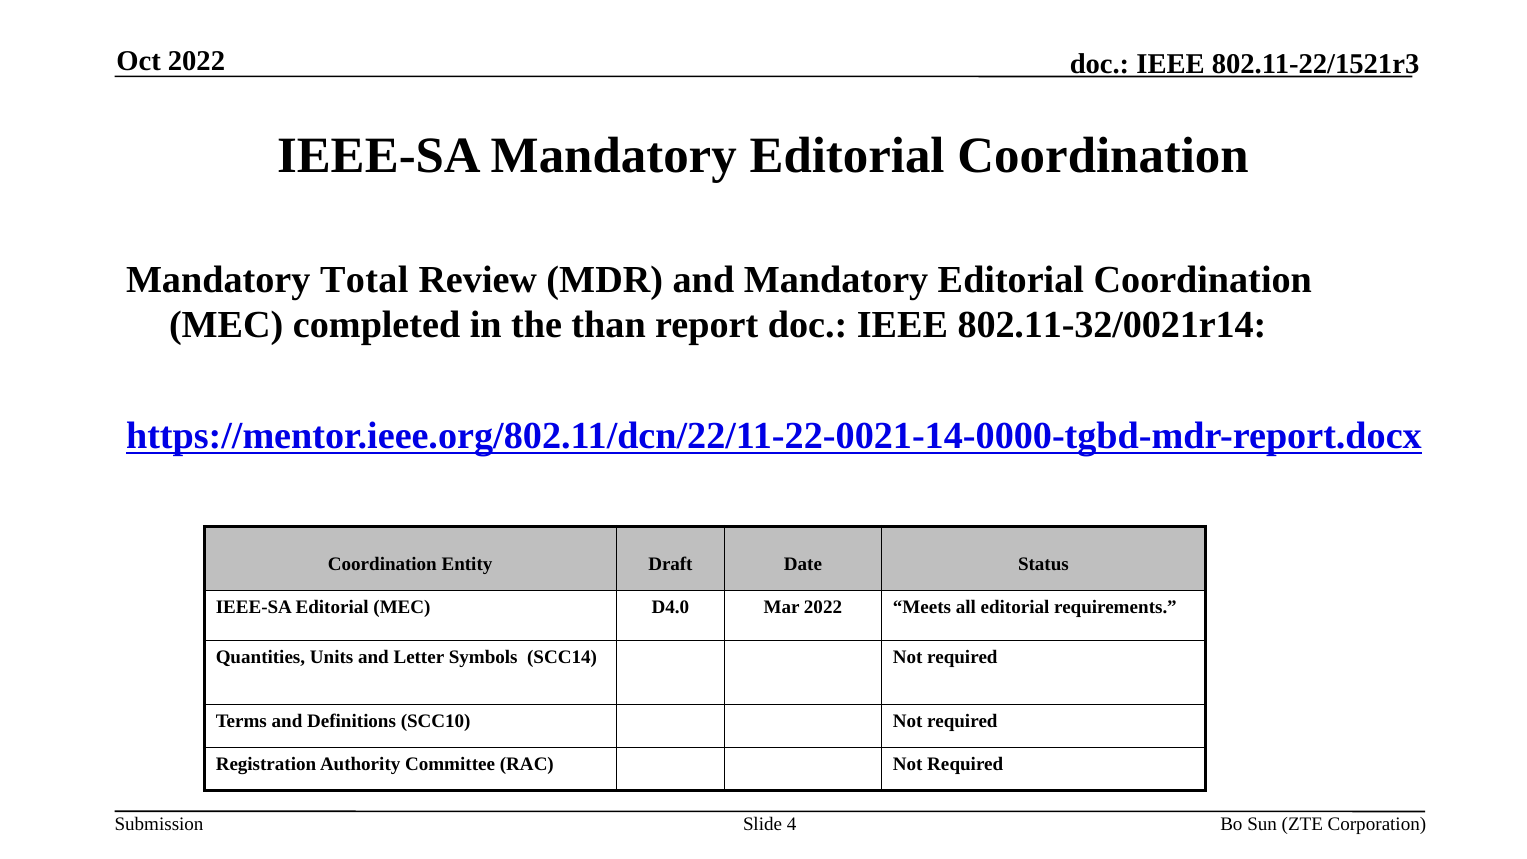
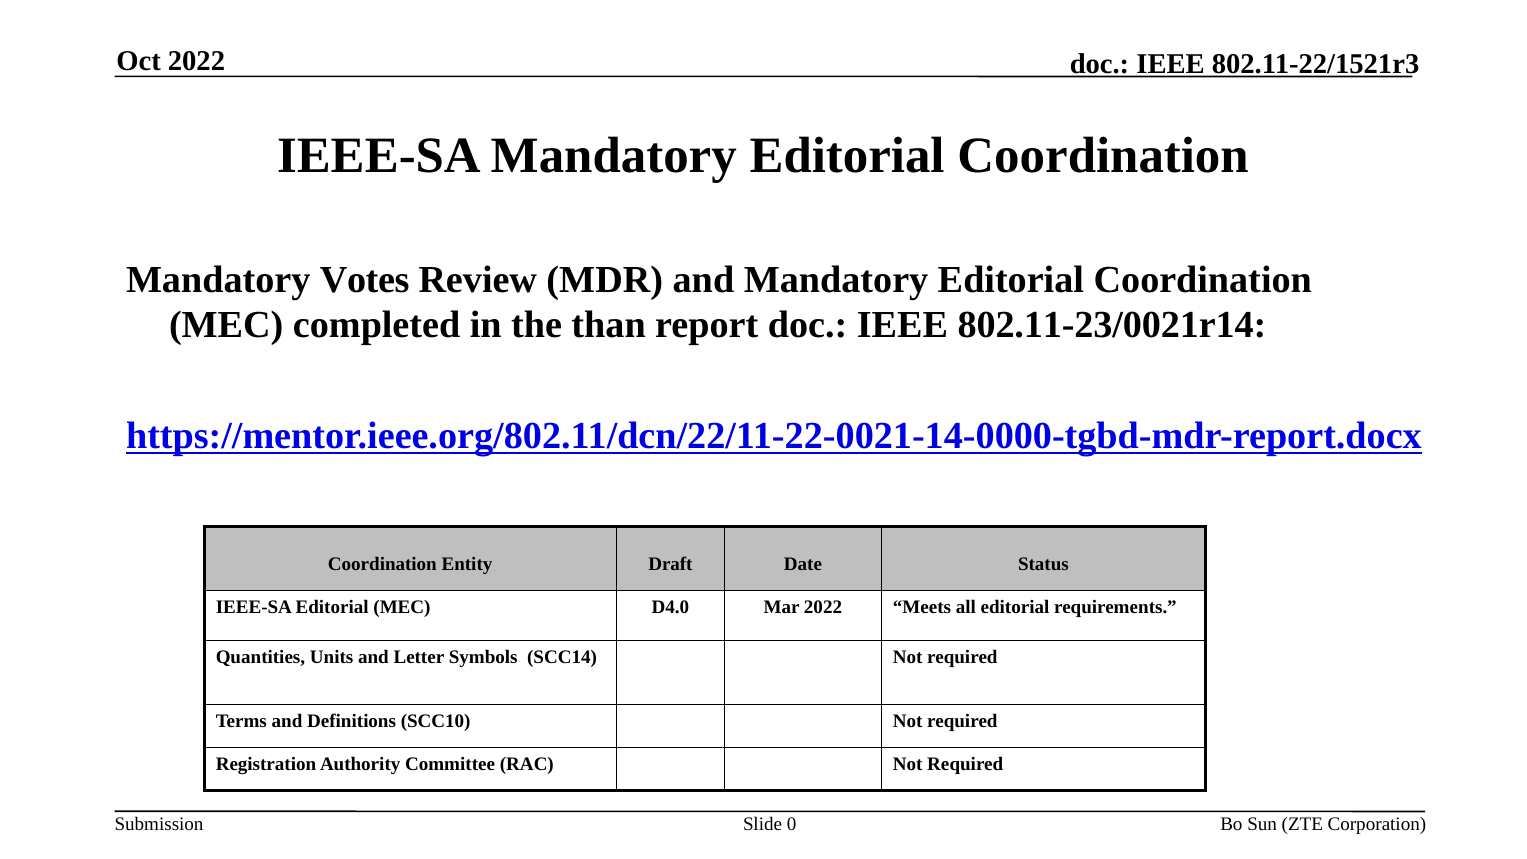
Total: Total -> Votes
802.11-32/0021r14: 802.11-32/0021r14 -> 802.11-23/0021r14
4: 4 -> 0
